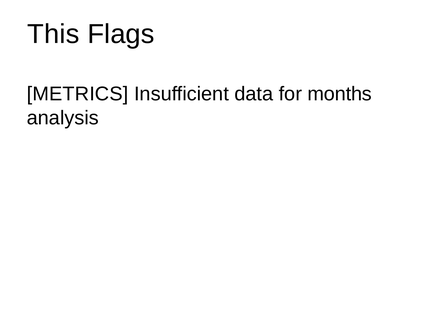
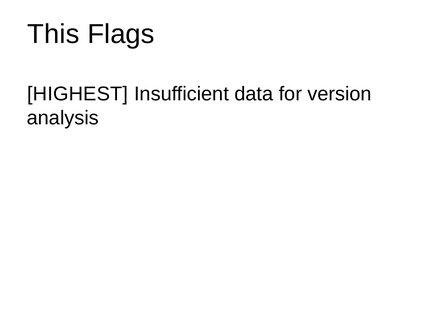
METRICS: METRICS -> HIGHEST
months: months -> version
